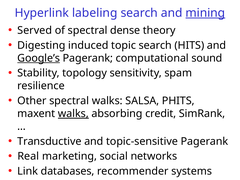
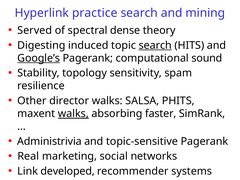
labeling: labeling -> practice
mining underline: present -> none
search at (155, 45) underline: none -> present
Other spectral: spectral -> director
credit: credit -> faster
Transductive: Transductive -> Administrivia
databases: databases -> developed
